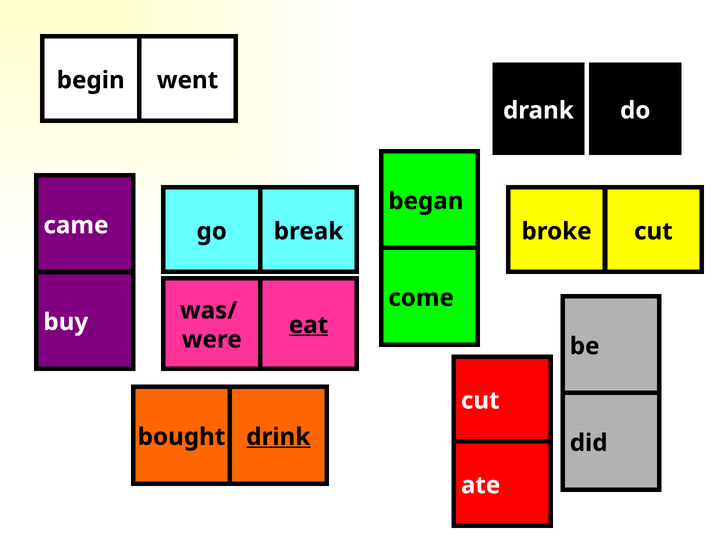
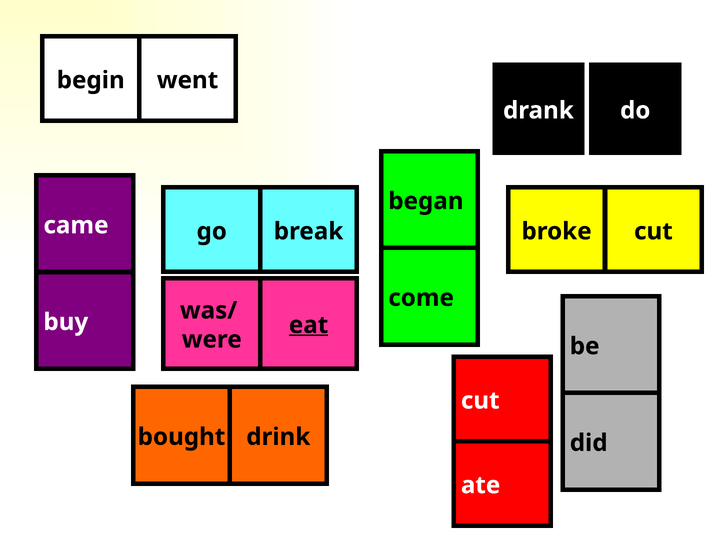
drink underline: present -> none
